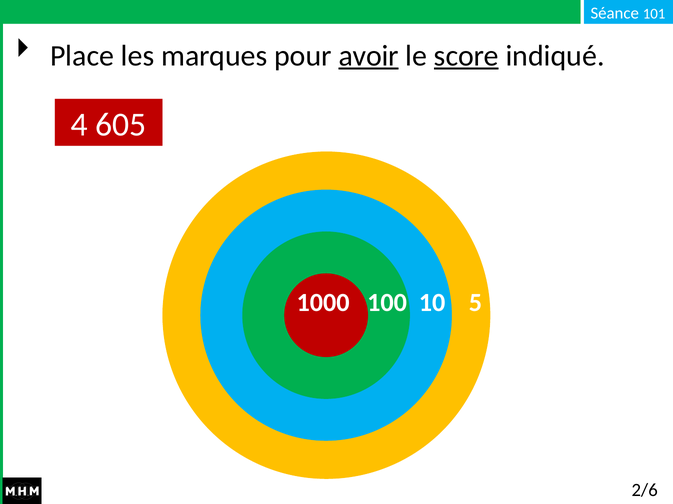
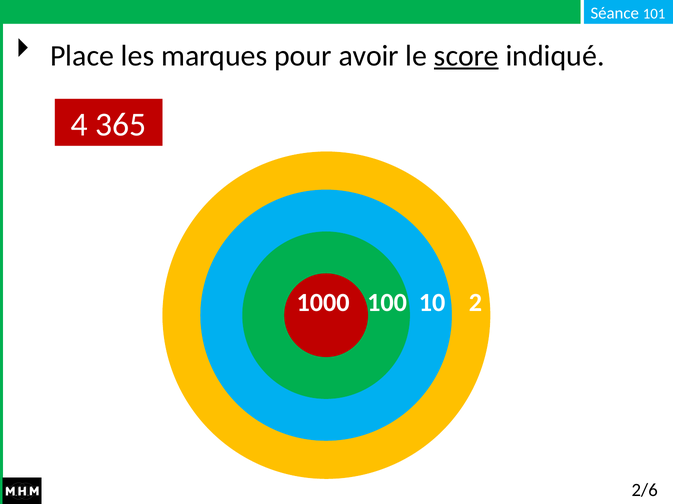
avoir underline: present -> none
605: 605 -> 365
5: 5 -> 2
